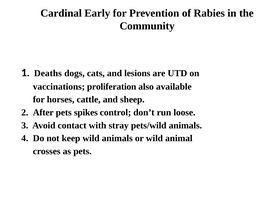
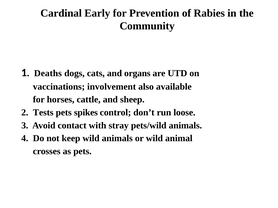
lesions: lesions -> organs
proliferation: proliferation -> involvement
After: After -> Tests
